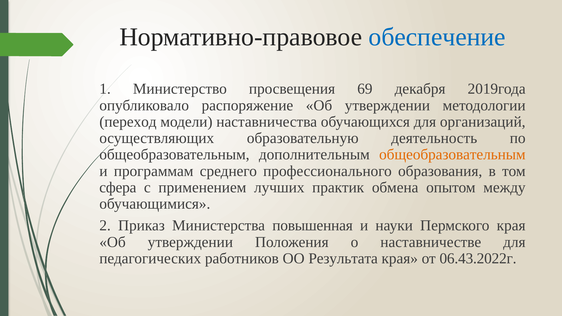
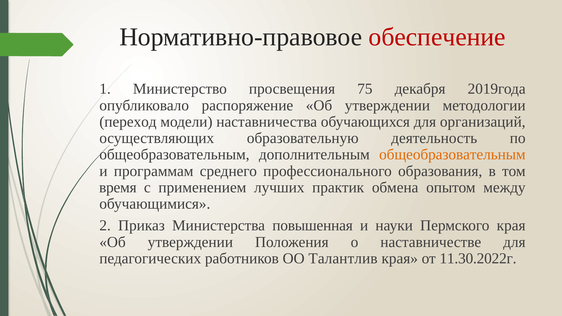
обеспечение colour: blue -> red
69: 69 -> 75
сфера: сфера -> время
Результата: Результата -> Талантлив
06.43.2022г: 06.43.2022г -> 11.30.2022г
